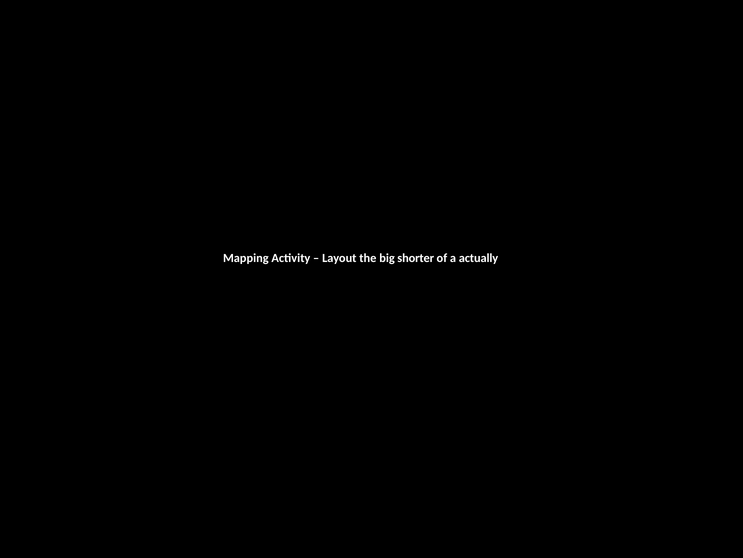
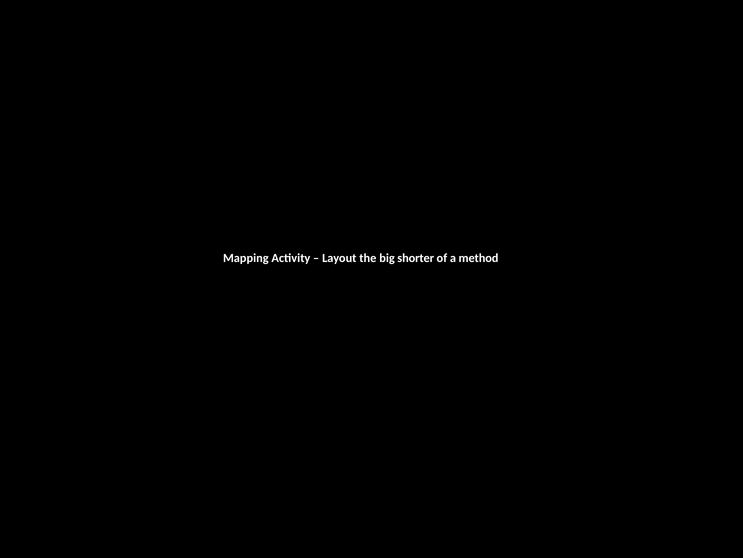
actually: actually -> method
